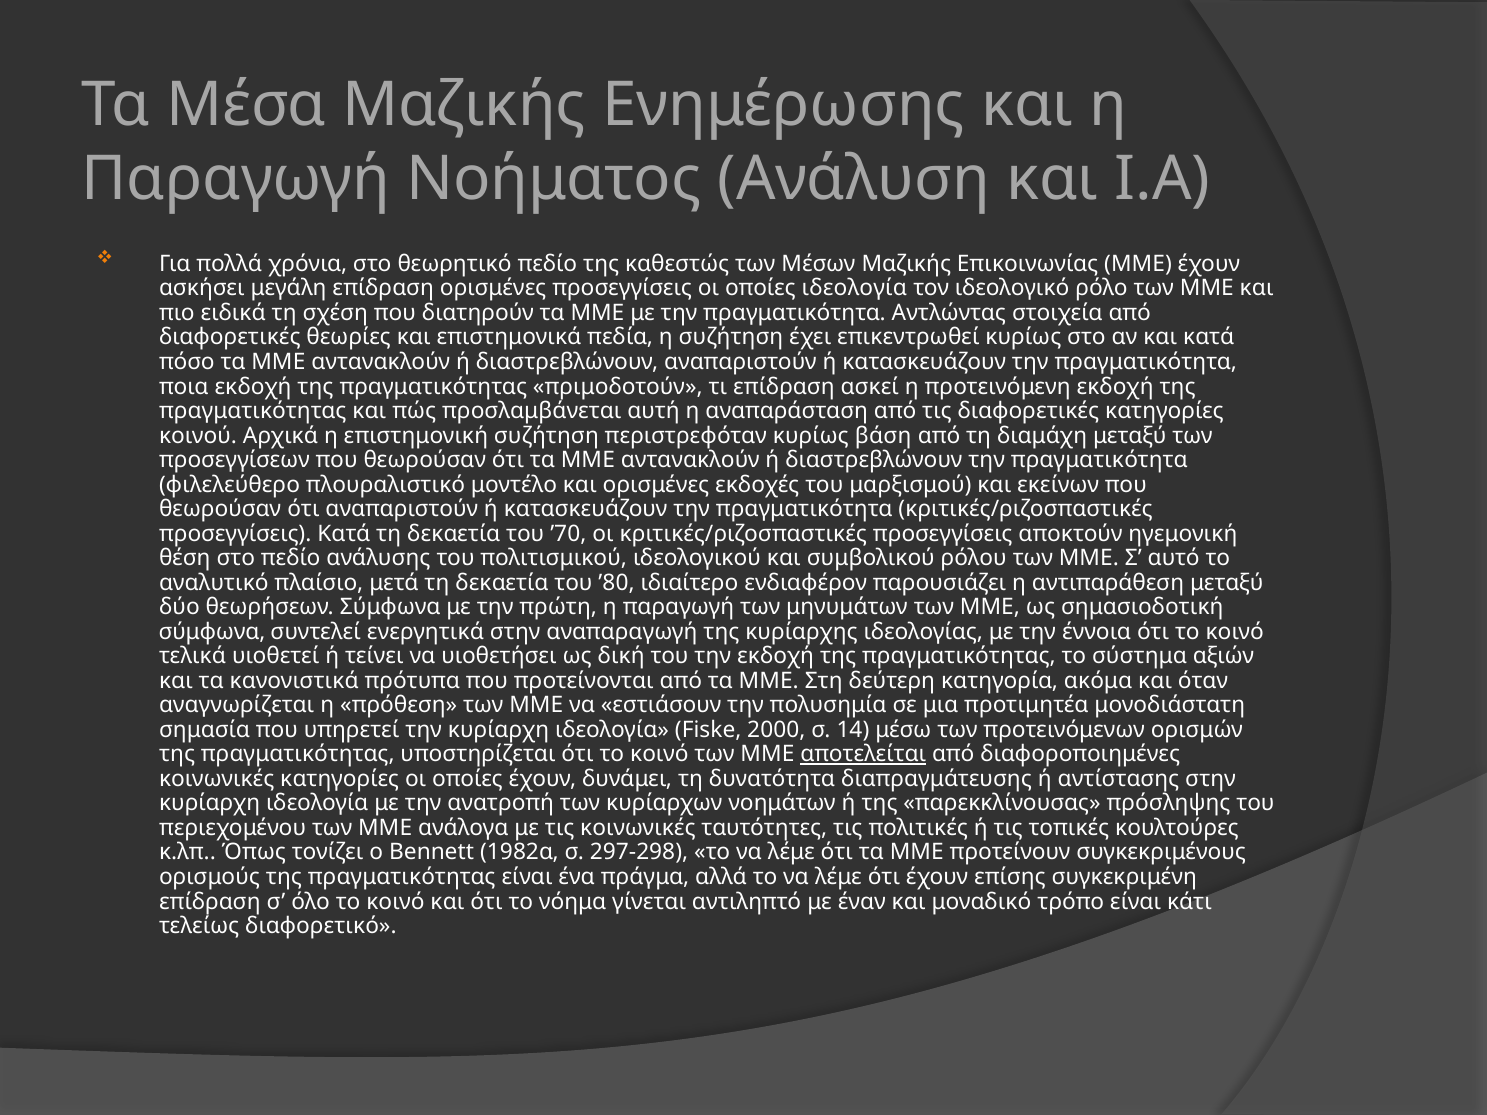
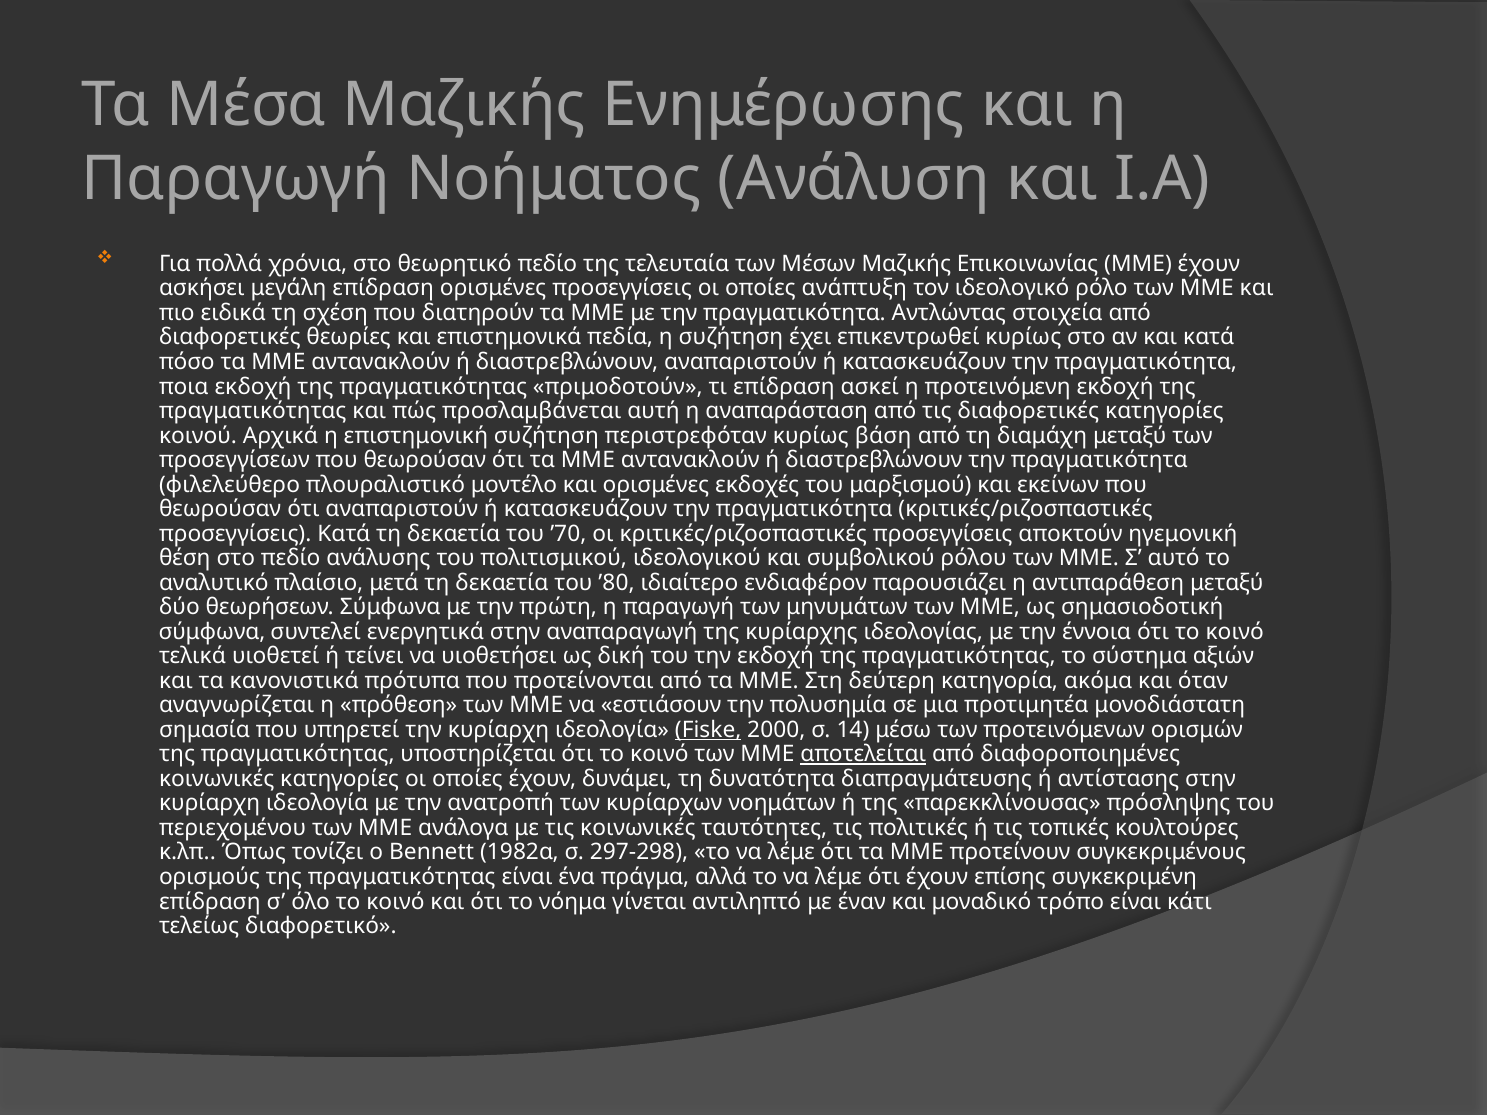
καθεστώς: καθεστώς -> τελευταία
οποίες ιδεολογία: ιδεολογία -> ανάπτυξη
Fiske underline: none -> present
